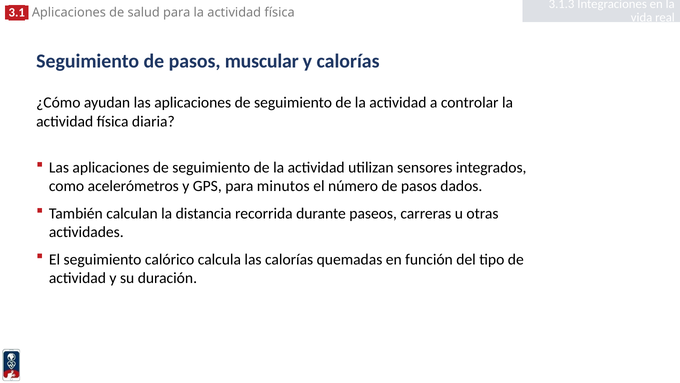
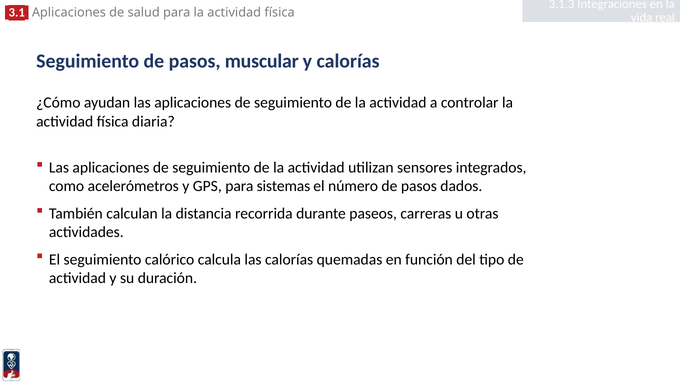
minutos: minutos -> sistemas
